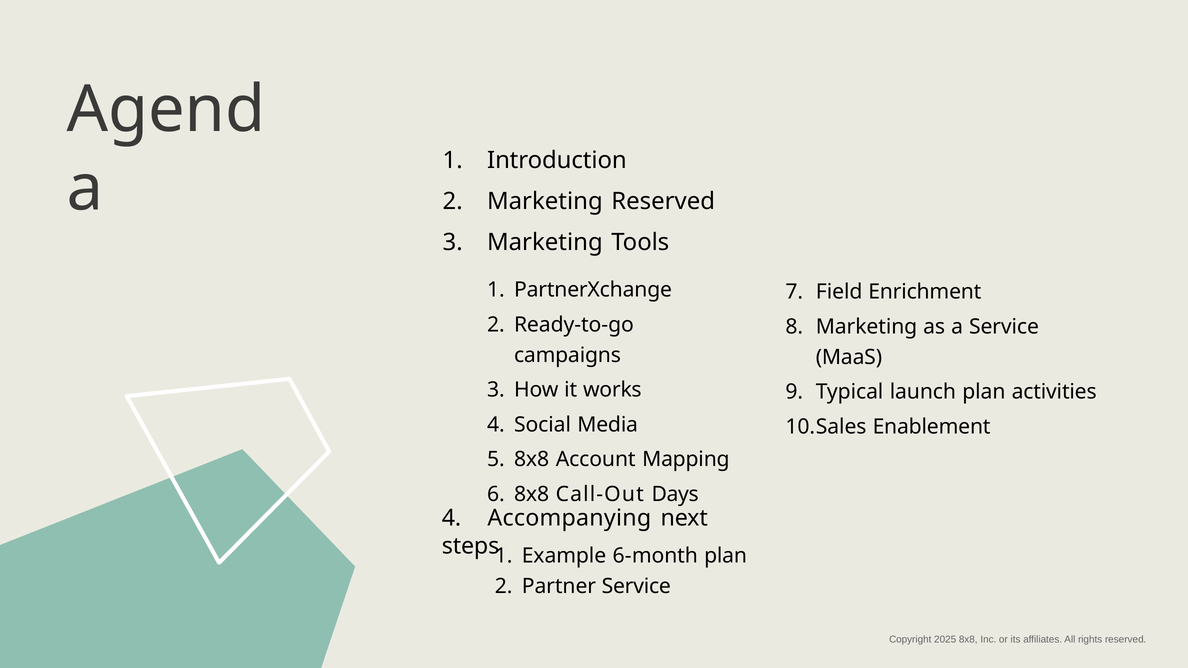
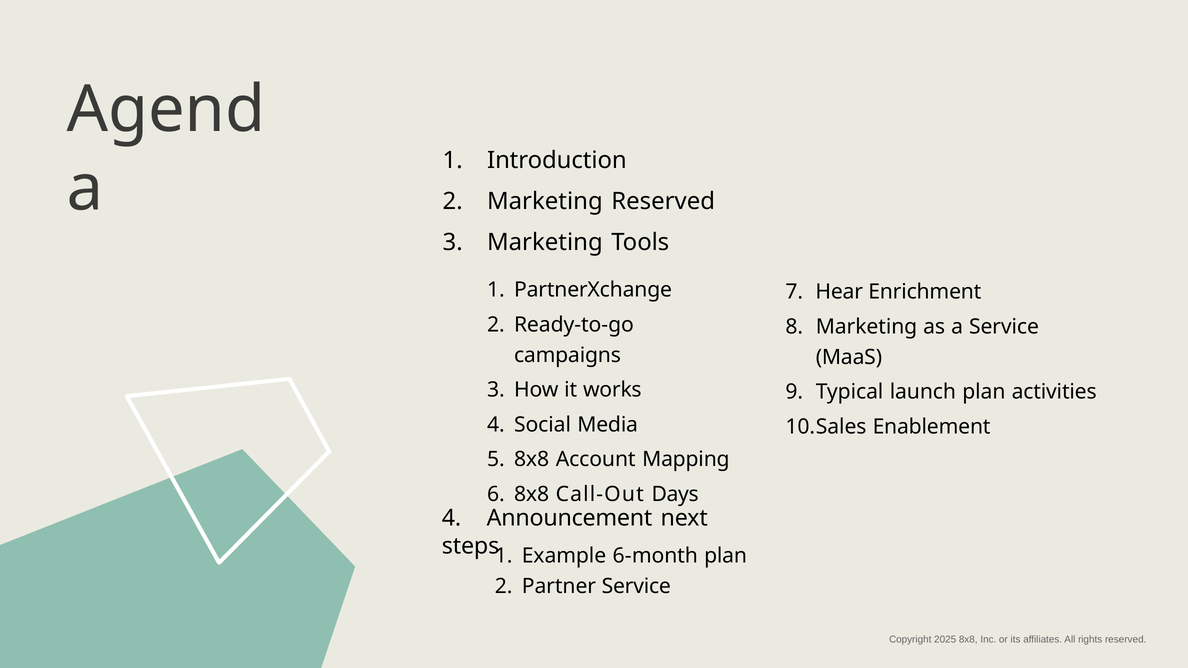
Field: Field -> Hear
Accompanying: Accompanying -> Announcement
